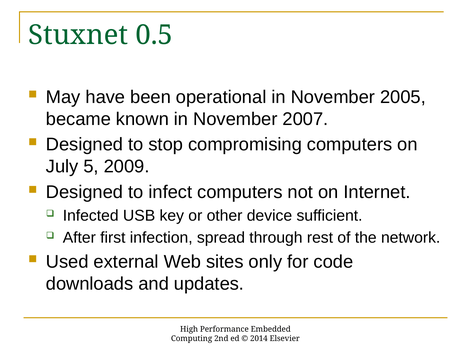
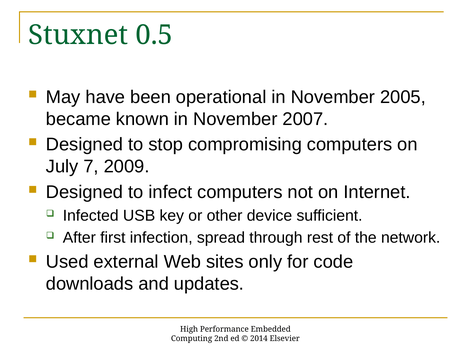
5: 5 -> 7
